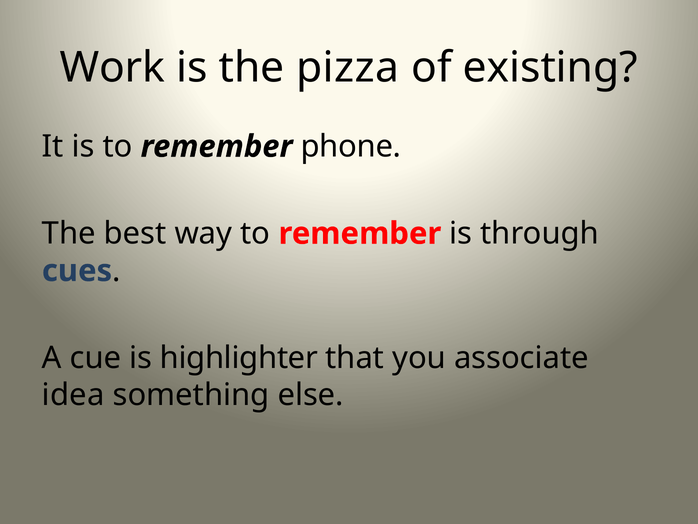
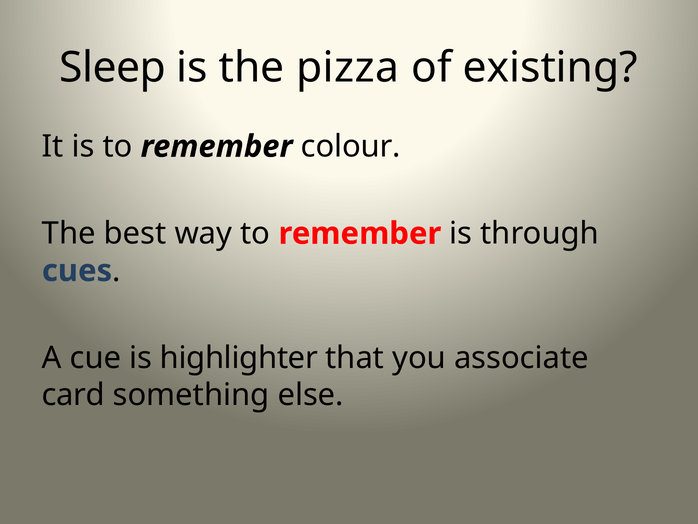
Work: Work -> Sleep
phone: phone -> colour
idea: idea -> card
